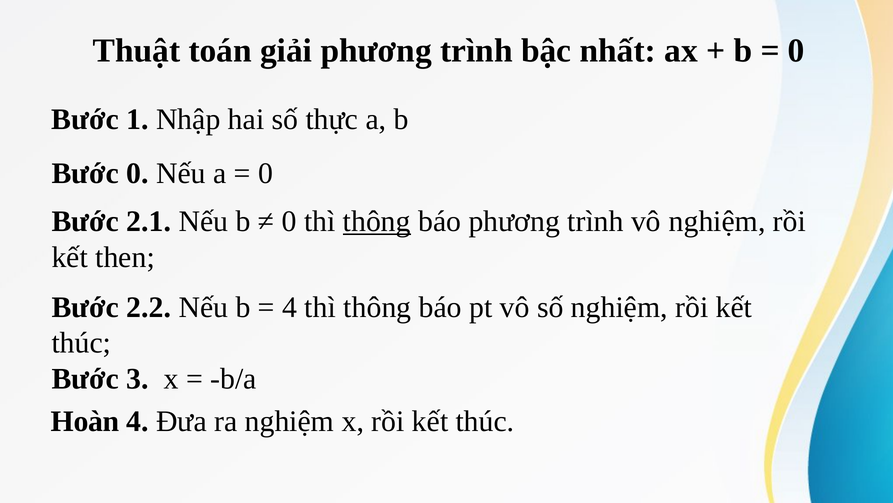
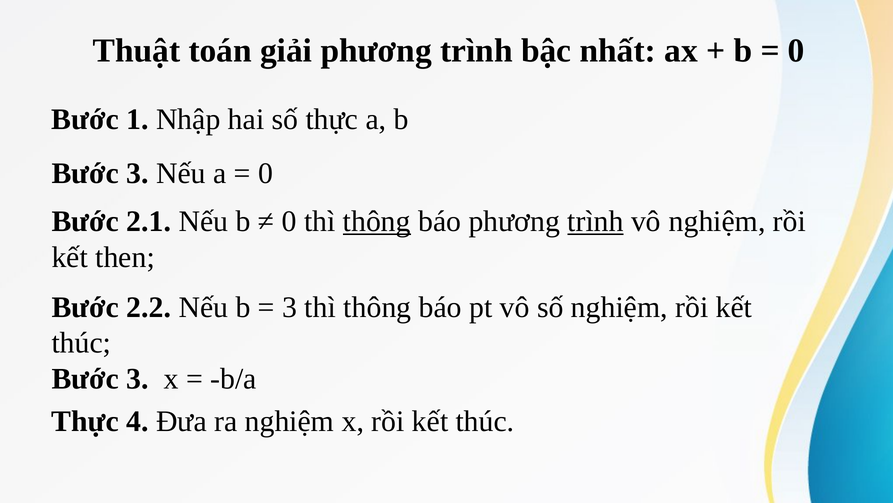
0 at (138, 173): 0 -> 3
trình at (596, 221) underline: none -> present
4 at (290, 307): 4 -> 3
Hoàn at (85, 421): Hoàn -> Thực
